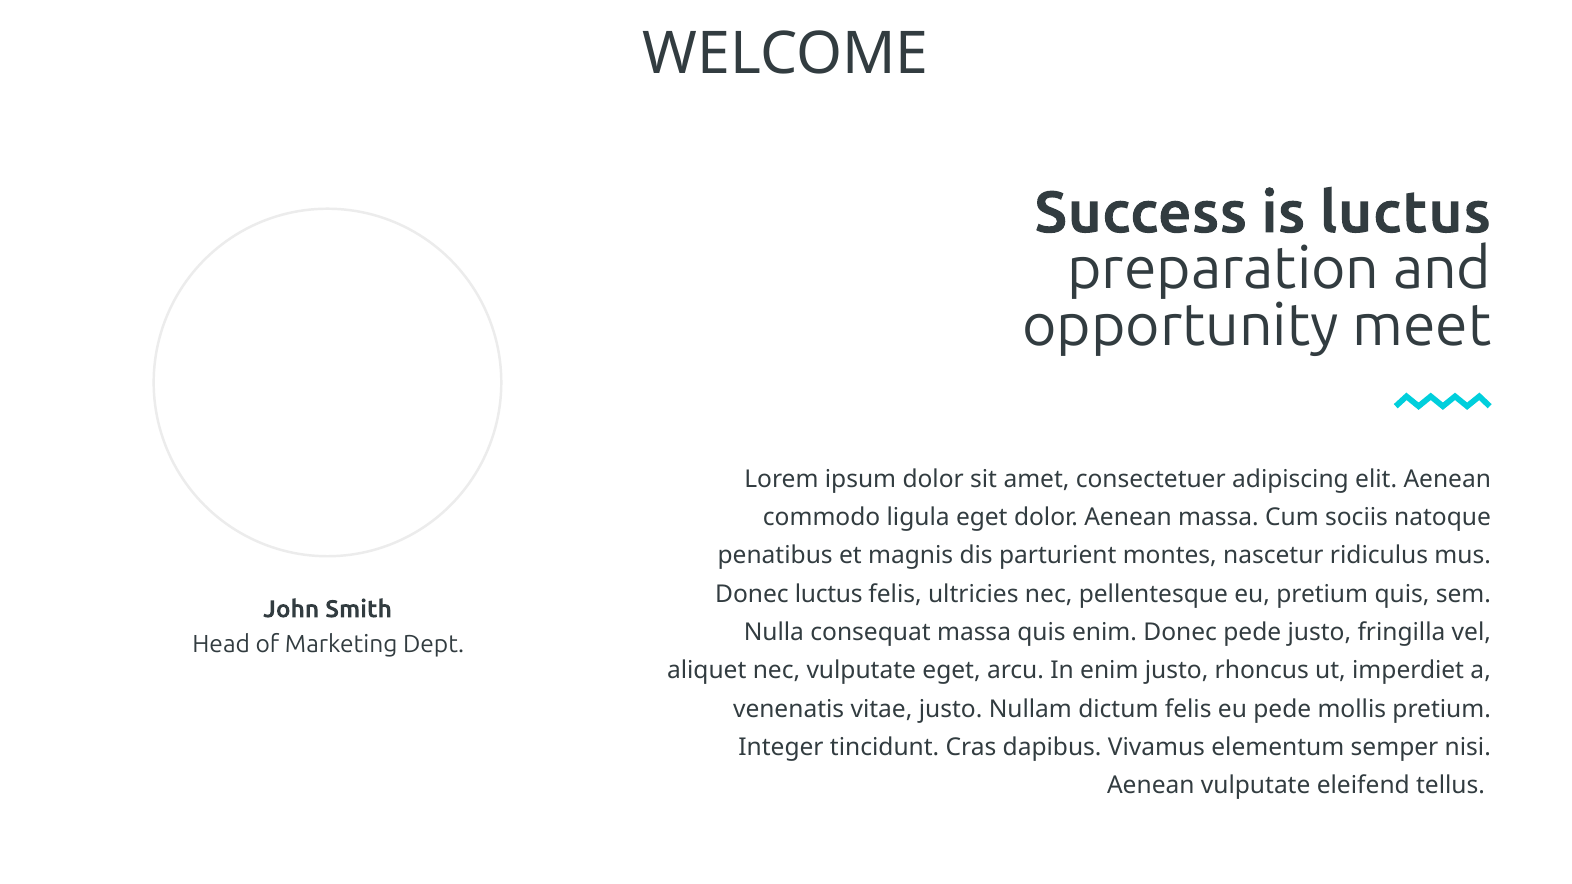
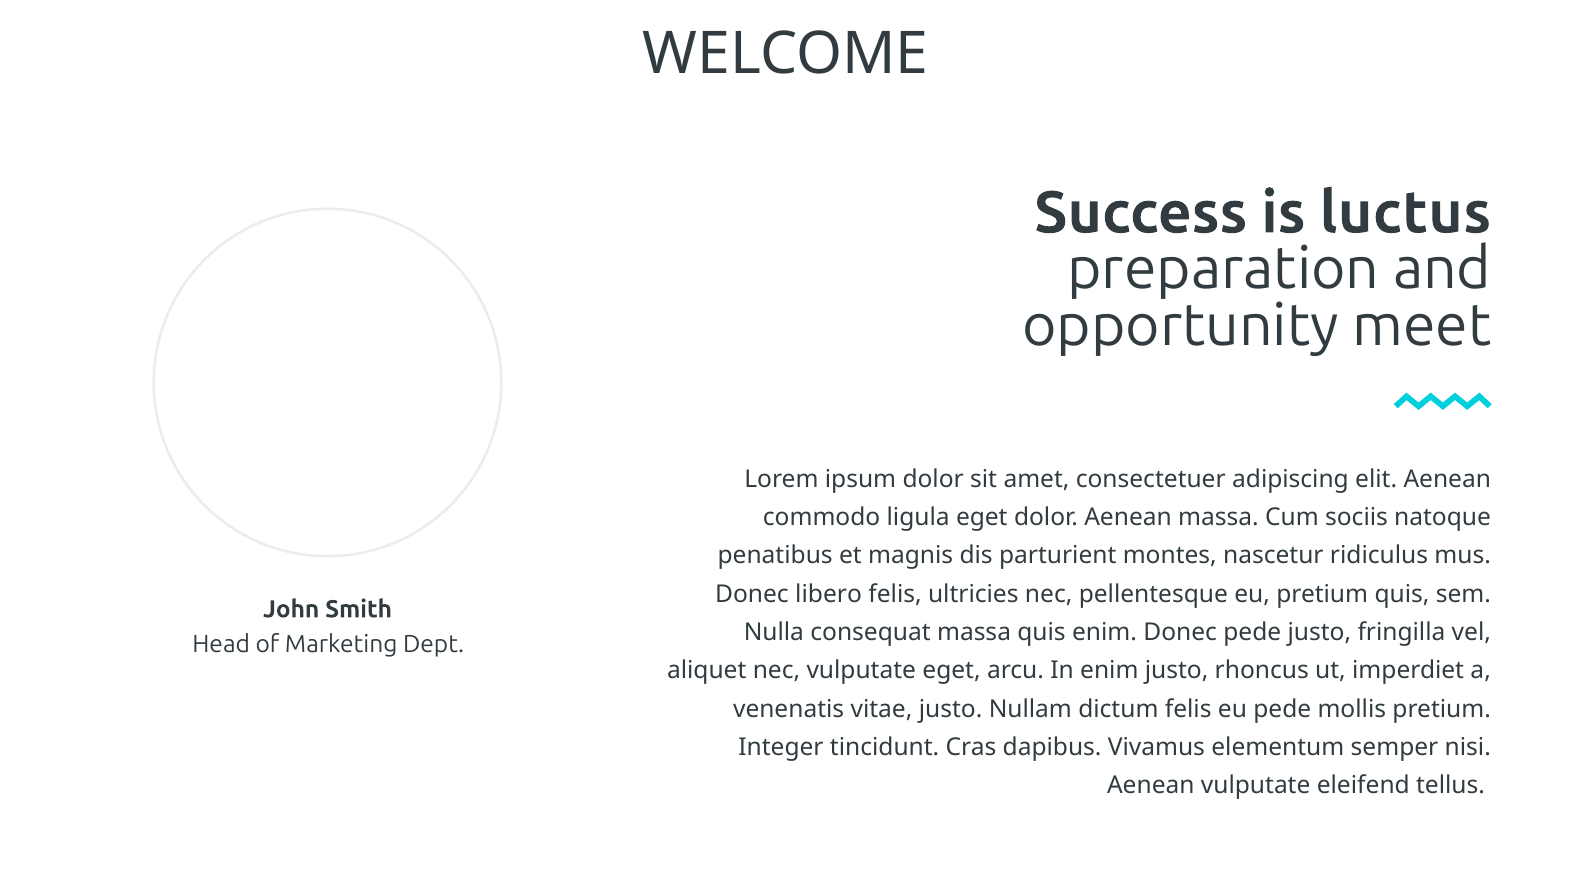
Donec luctus: luctus -> libero
